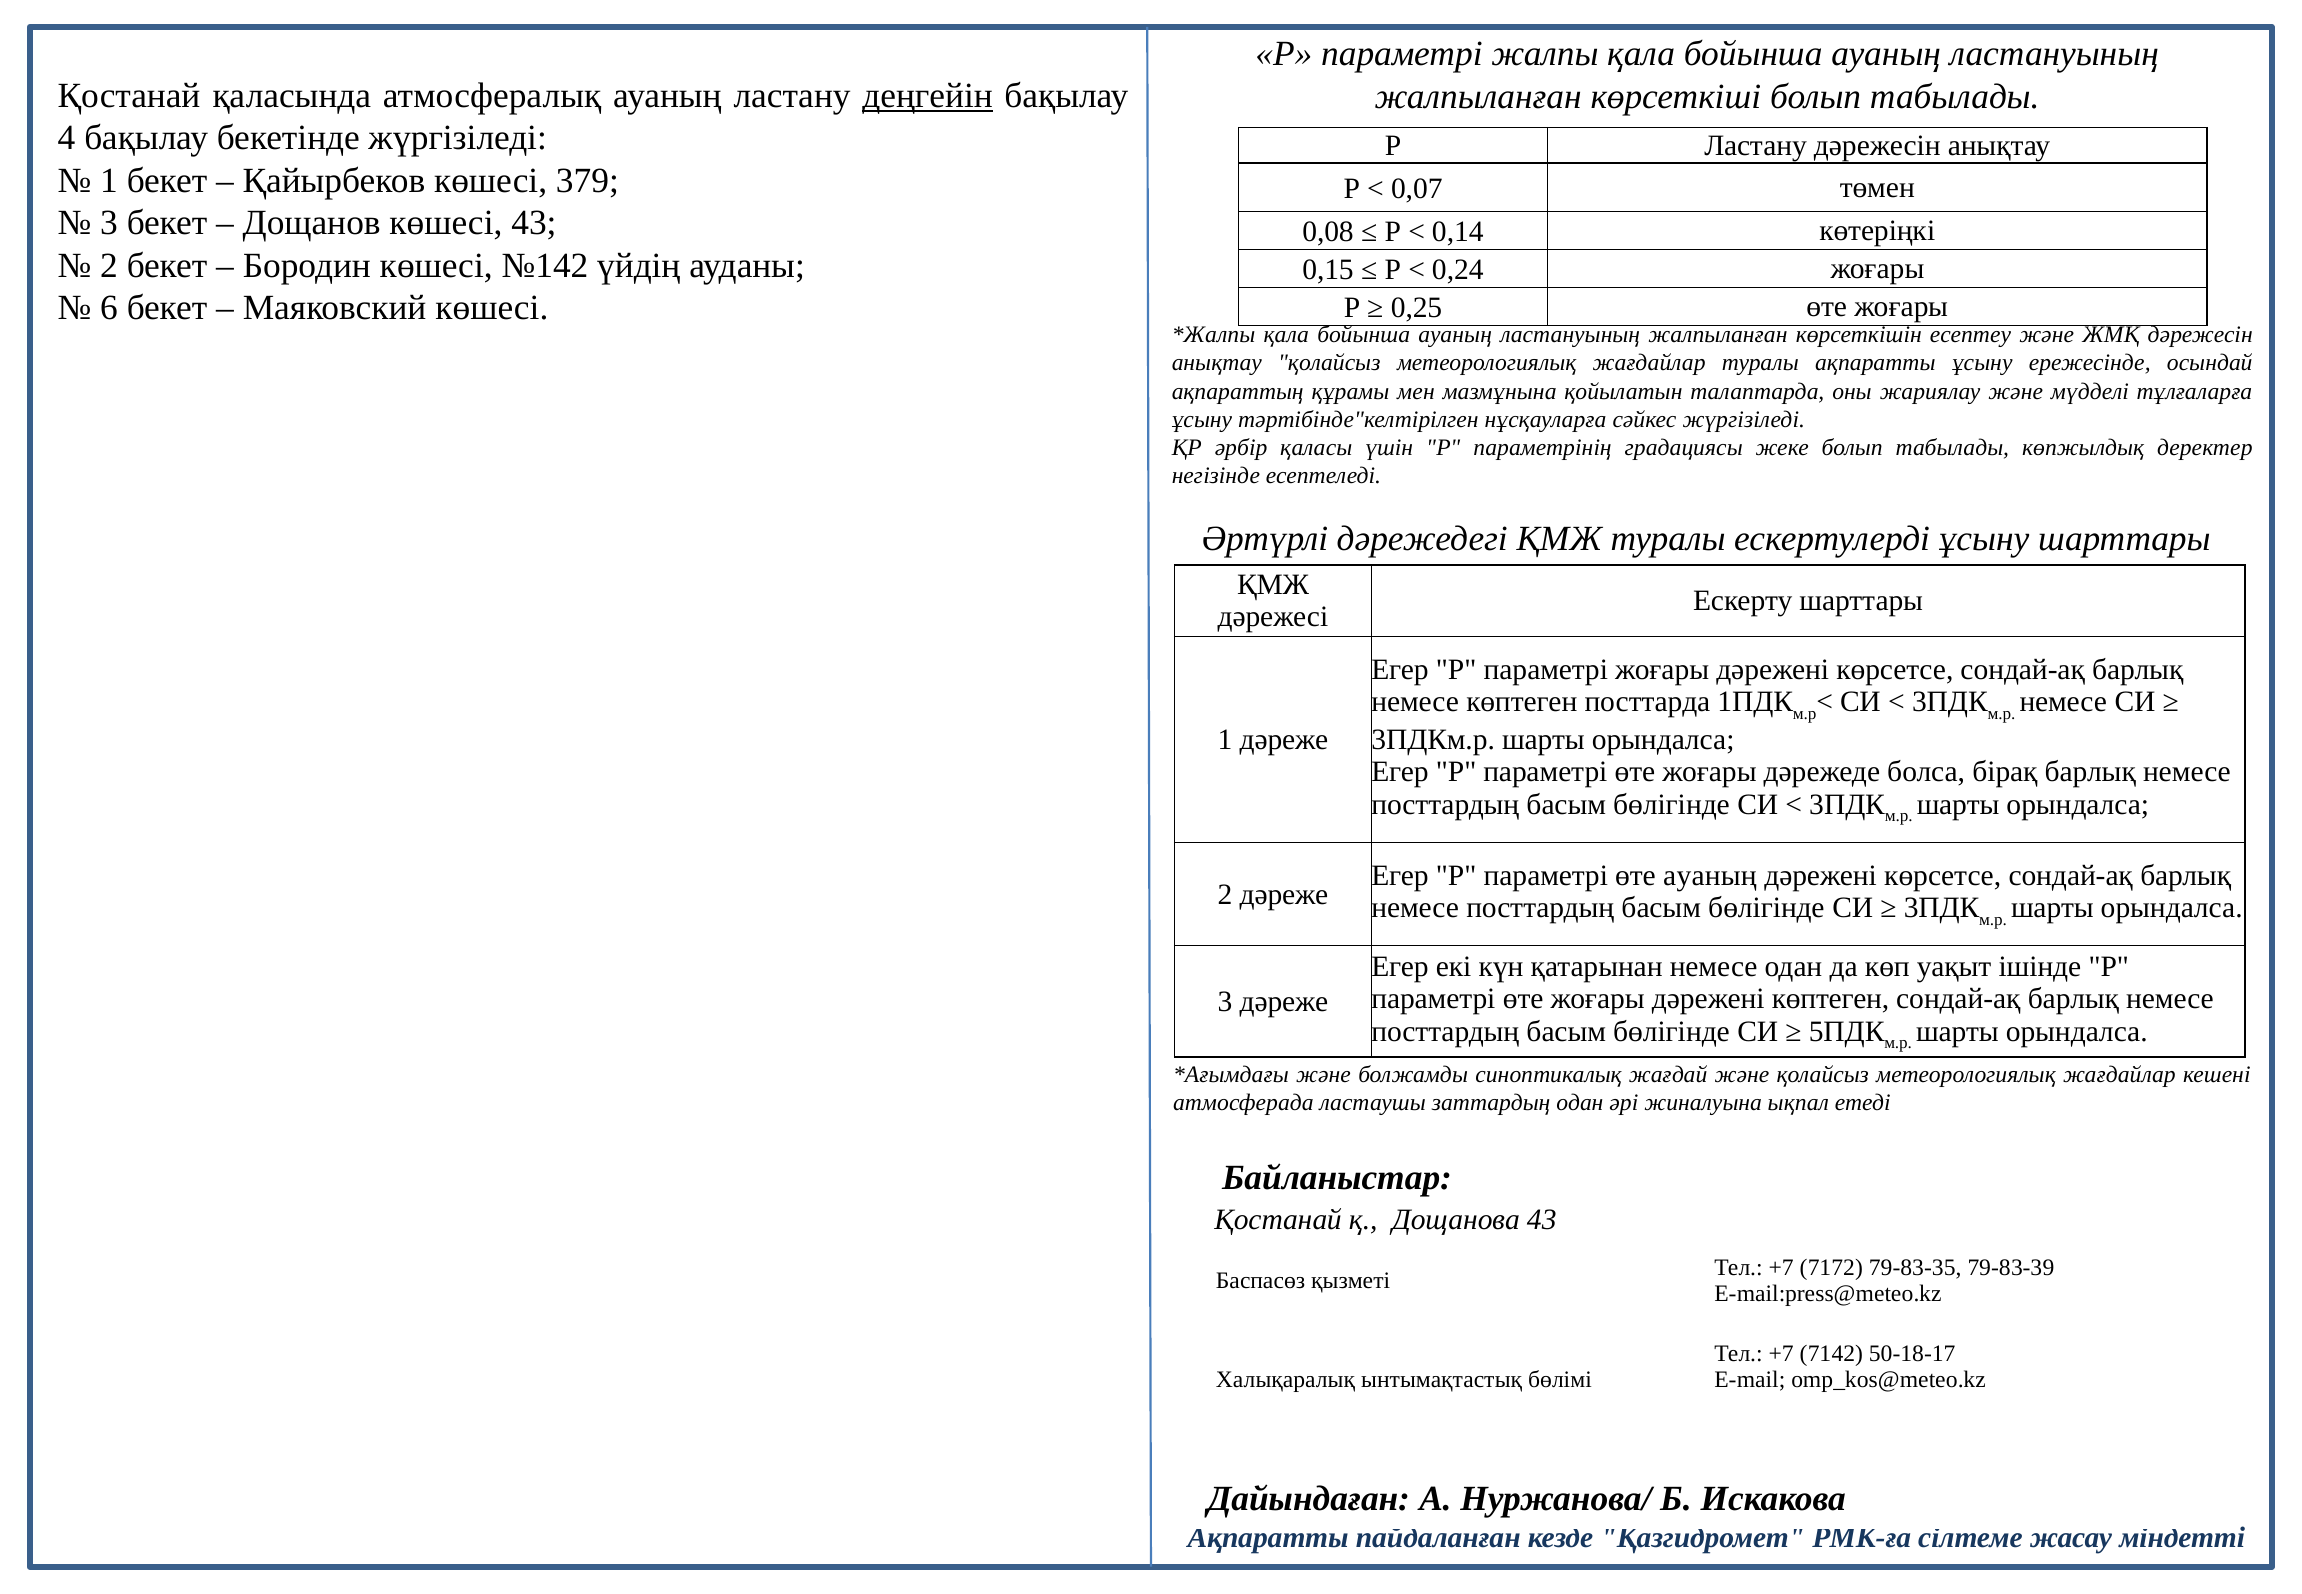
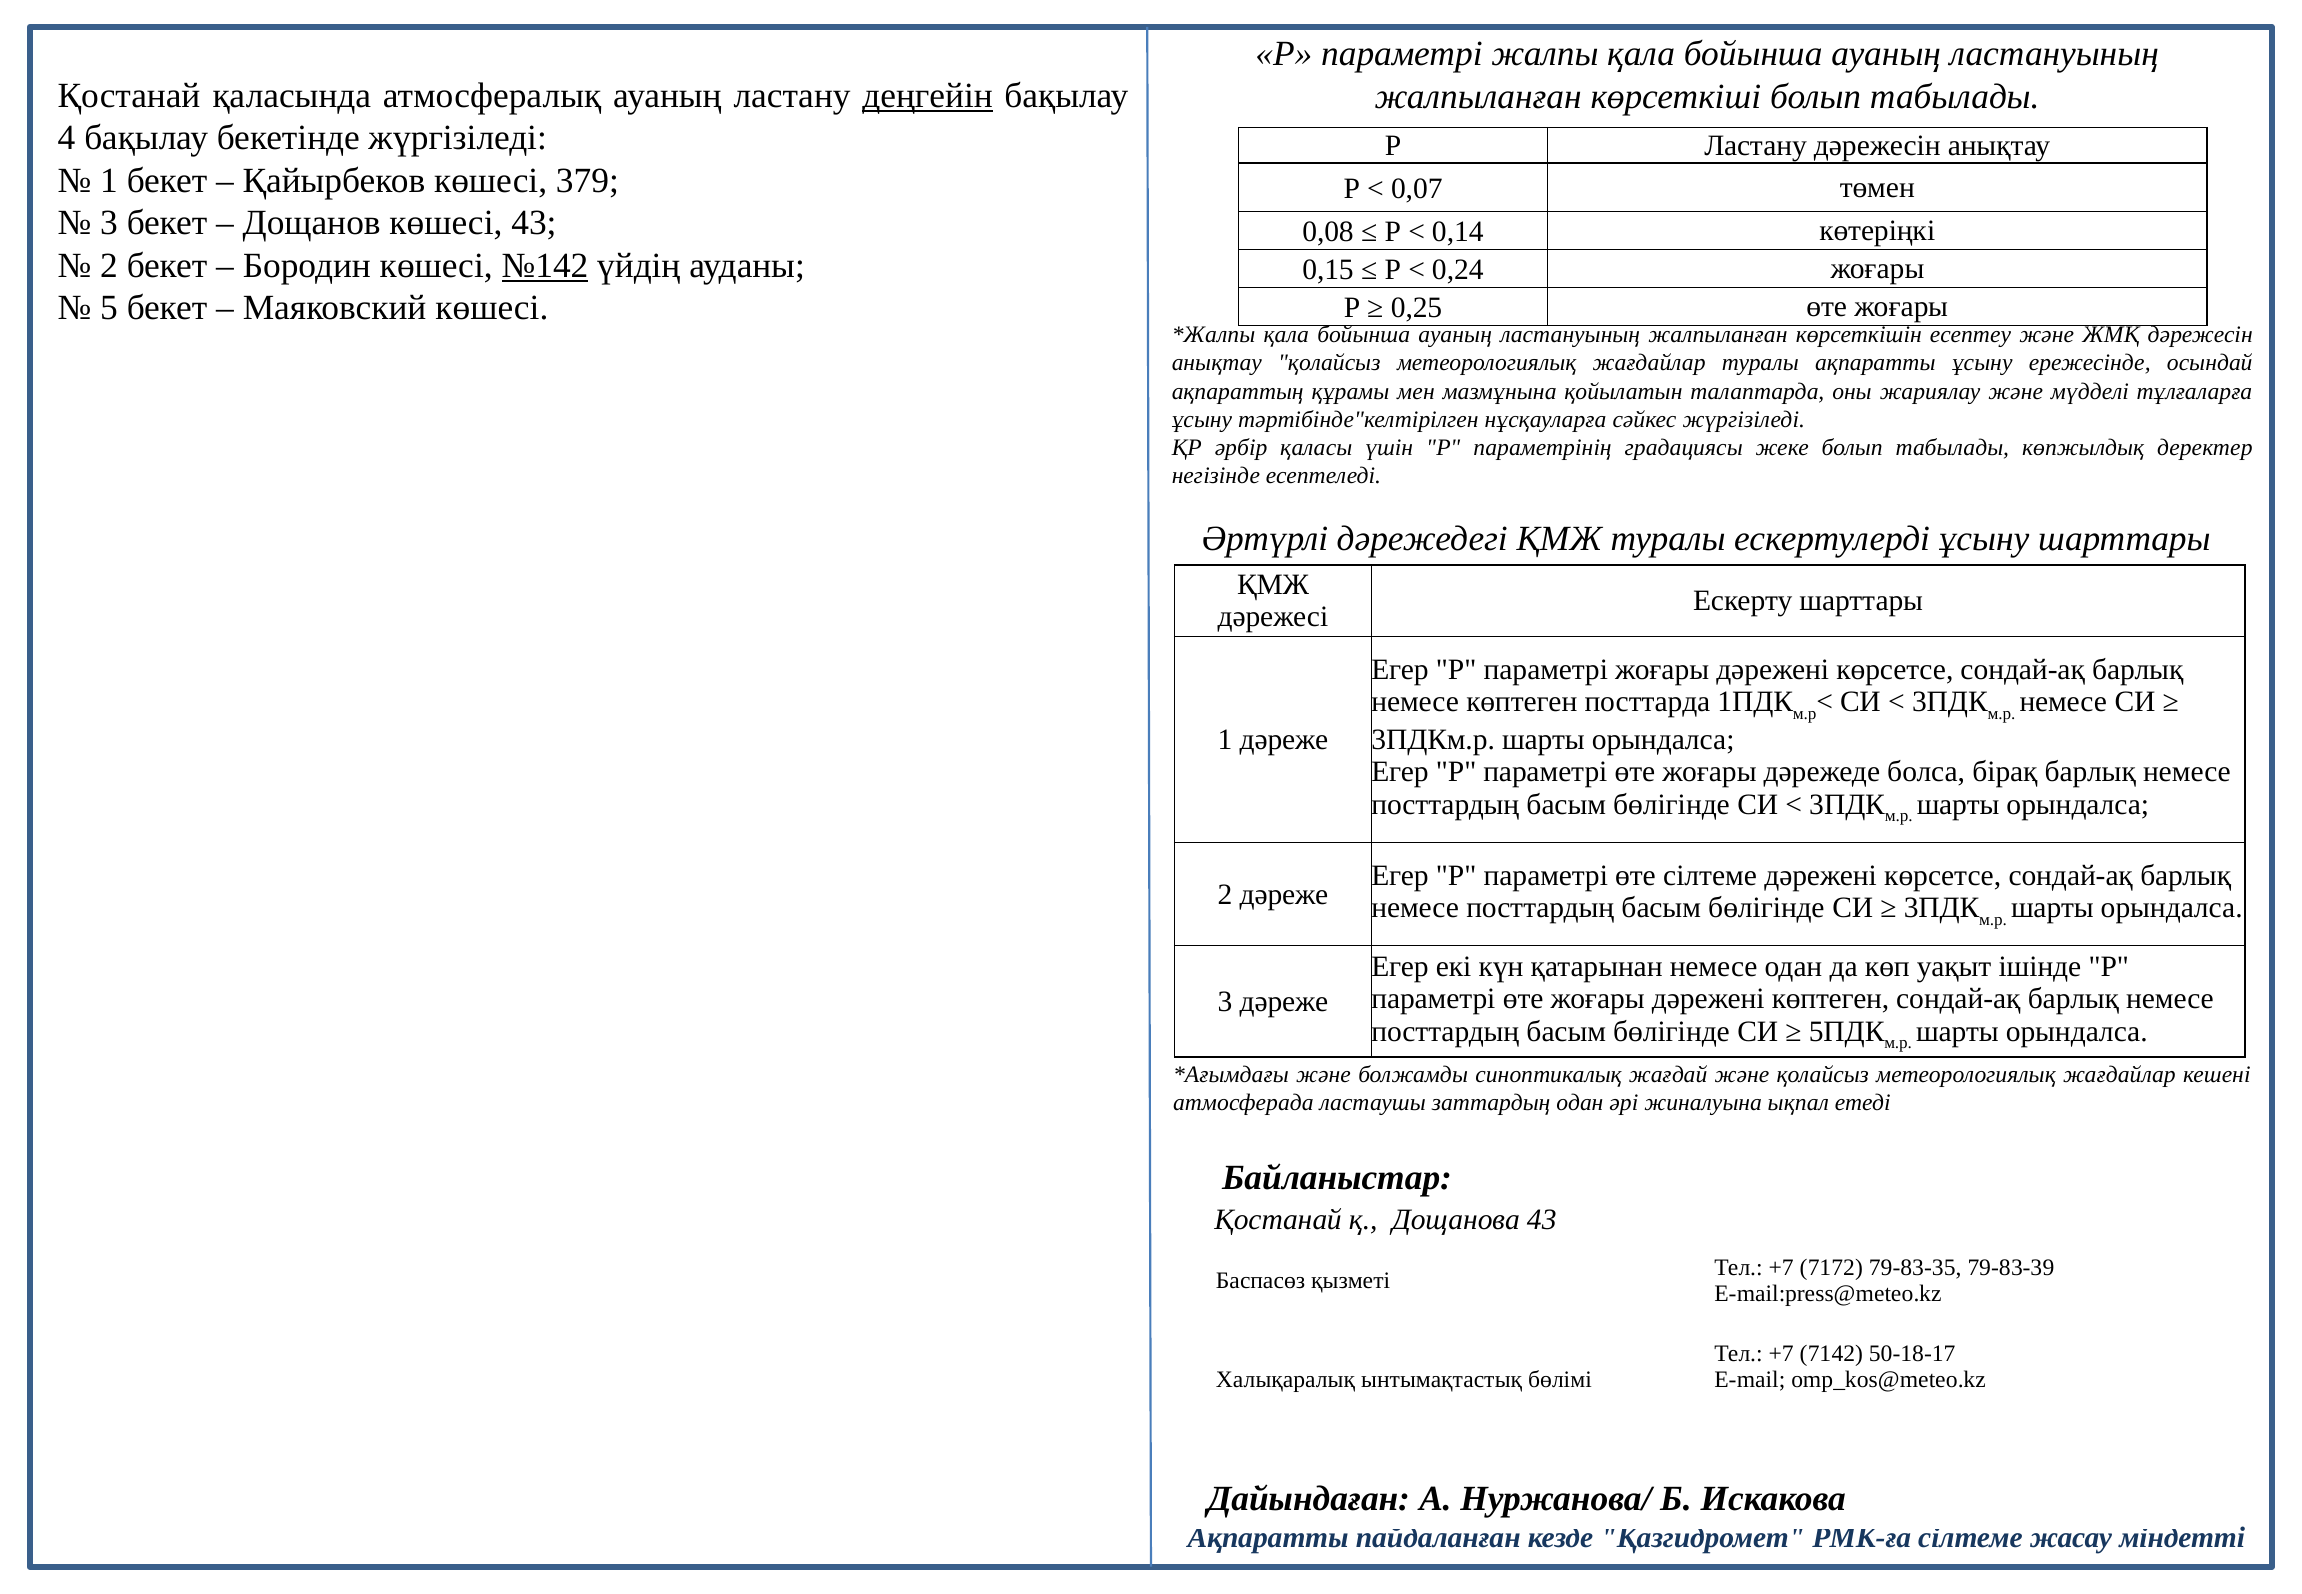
№142 underline: none -> present
6: 6 -> 5
өте ауаның: ауаның -> сілтеме
